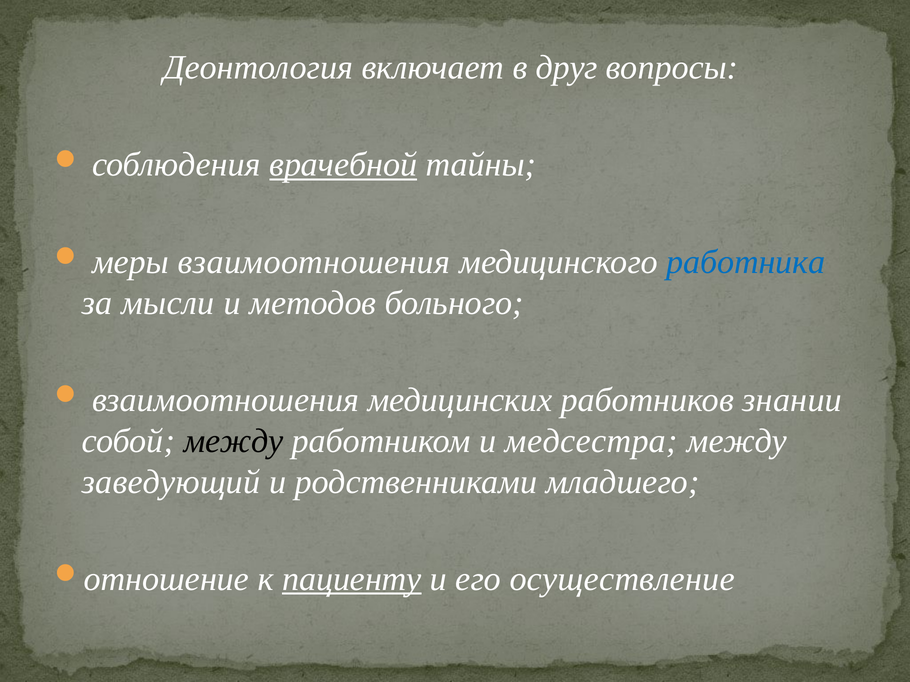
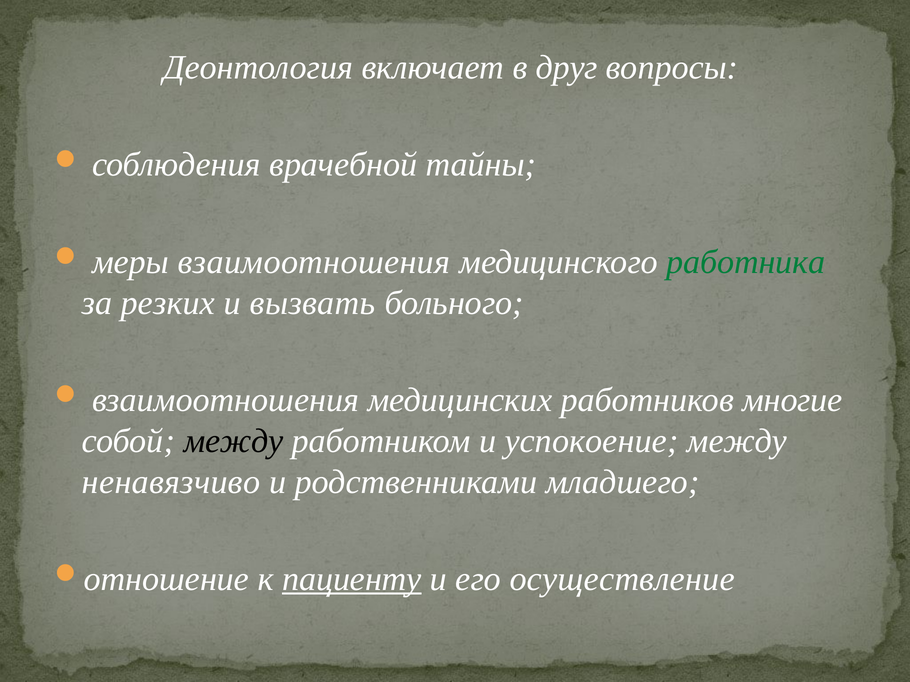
врачебной underline: present -> none
работника colour: blue -> green
мысли: мысли -> резких
методов: методов -> вызвать
знании: знании -> многие
медсестрa: медсестрa -> успокоение
заведующий: заведующий -> ненавязчиво
